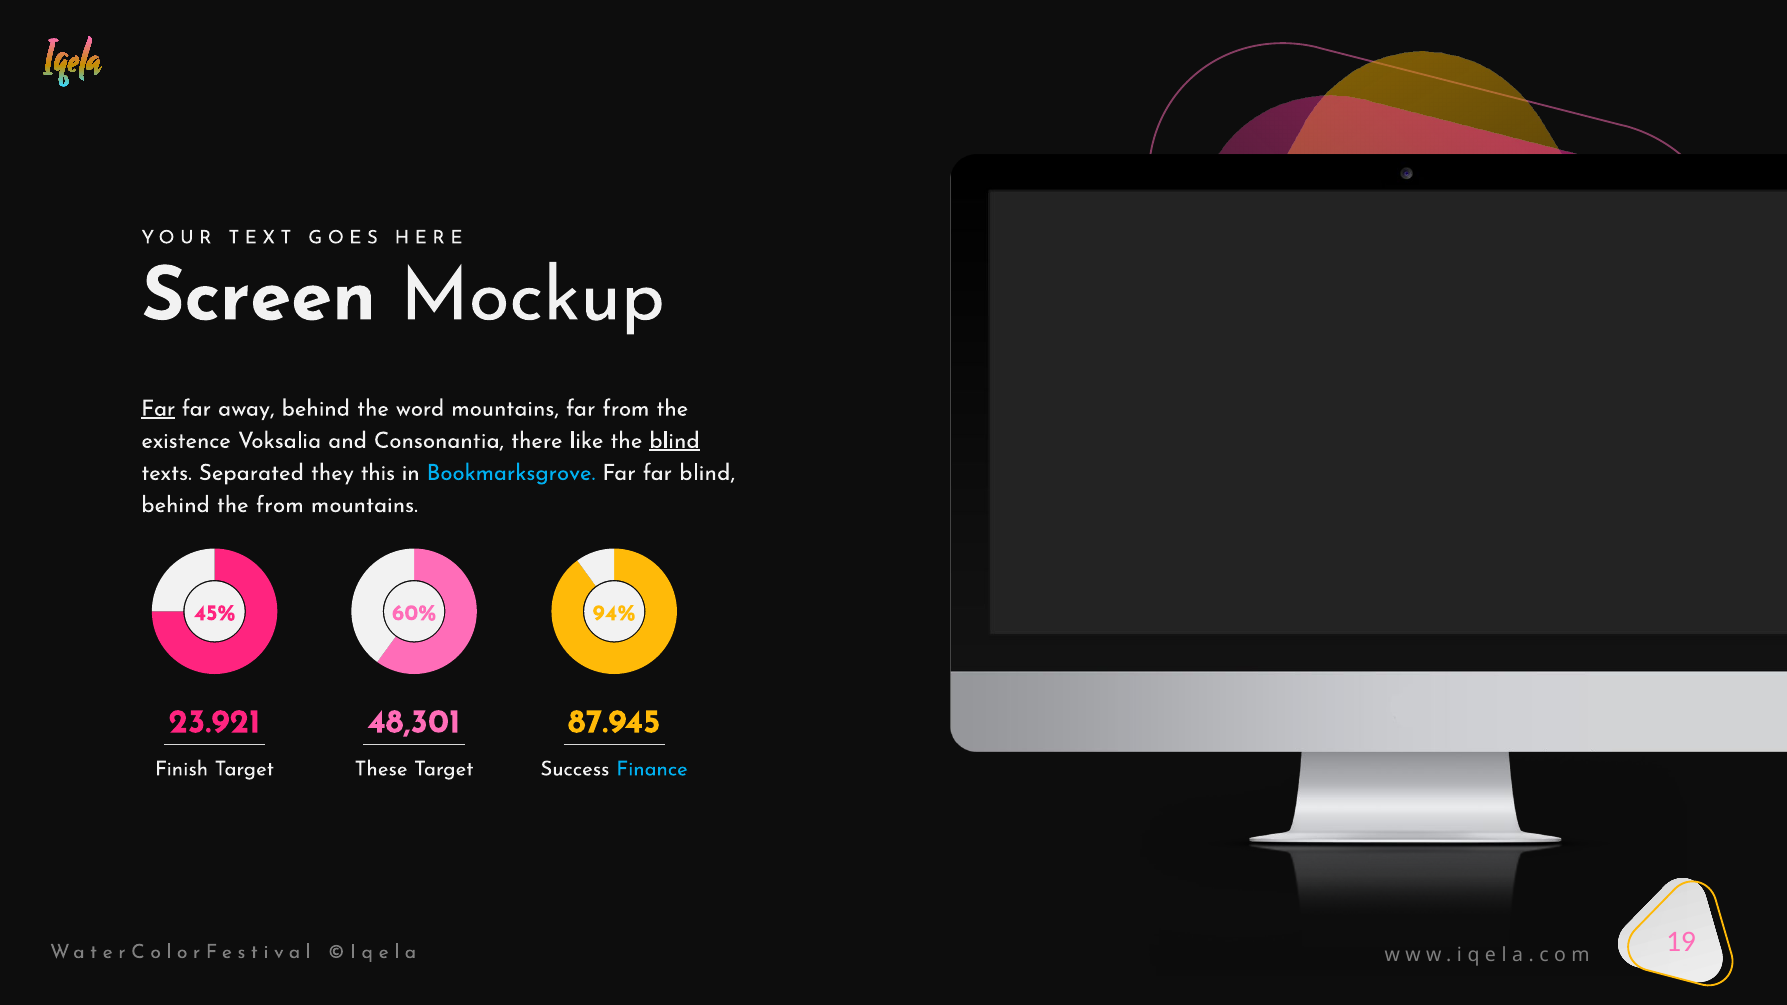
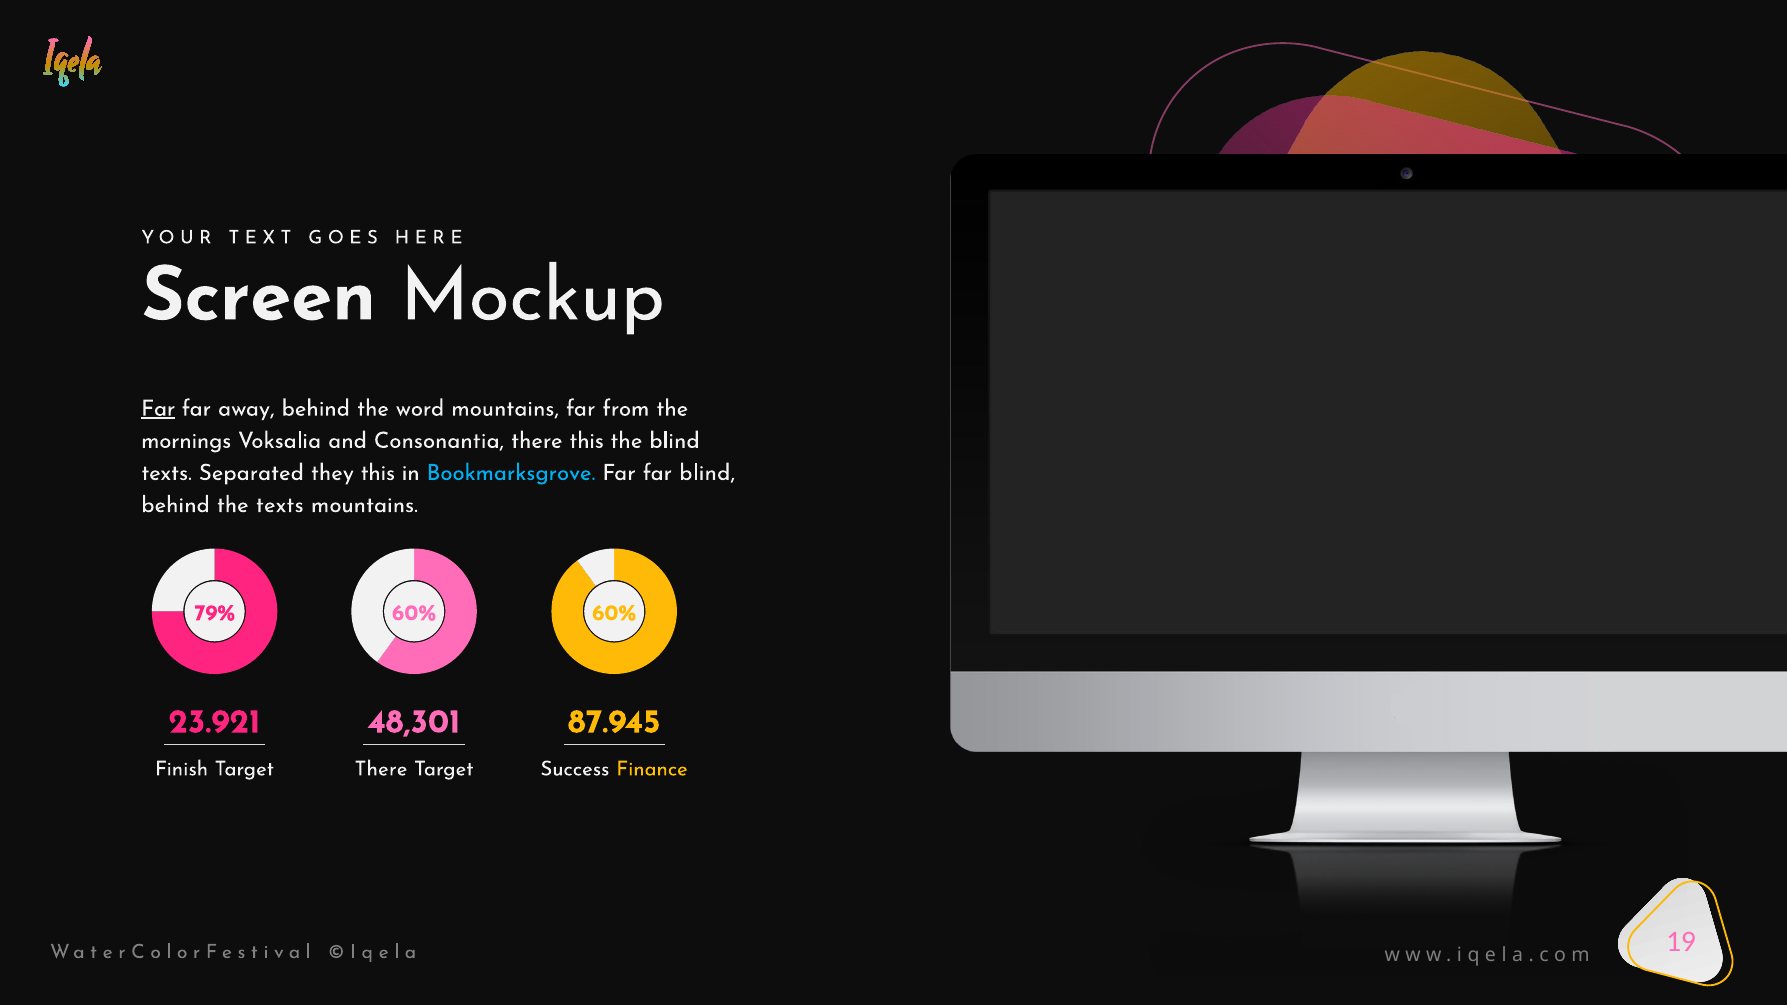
existence: existence -> mornings
there like: like -> this
blind at (674, 441) underline: present -> none
the from: from -> texts
45%: 45% -> 79%
94% at (614, 613): 94% -> 60%
These at (381, 769): These -> There
Finance colour: light blue -> yellow
